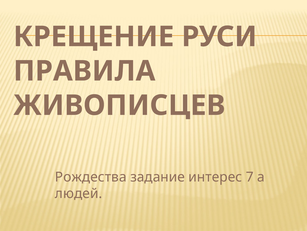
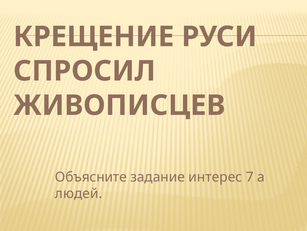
ПРАВИЛА: ПРАВИЛА -> СПРОСИЛ
Рождества: Рождества -> Объясните
